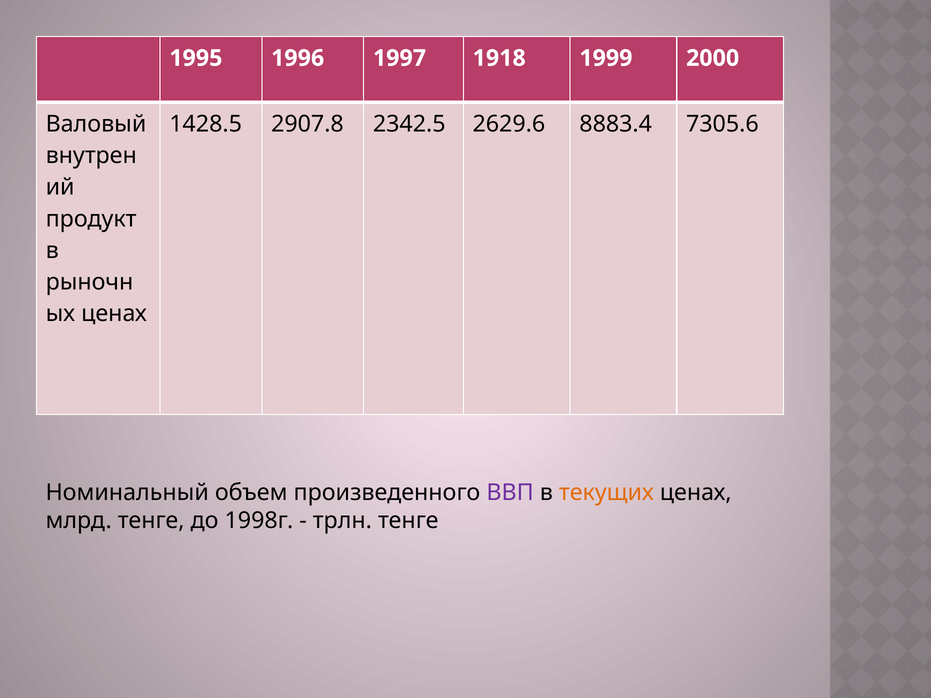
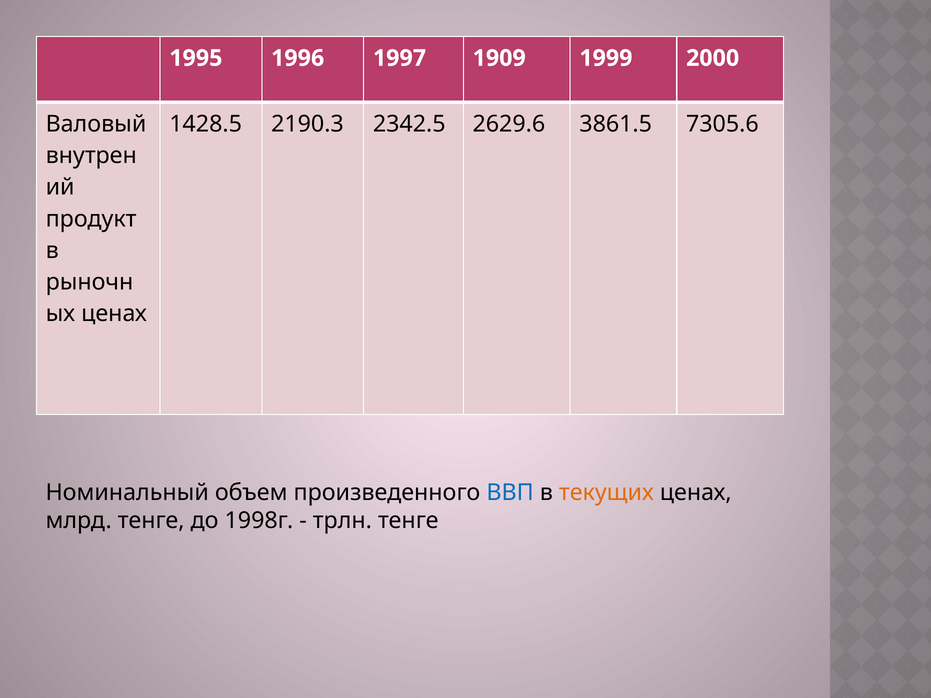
1918: 1918 -> 1909
2907.8: 2907.8 -> 2190.3
8883.4: 8883.4 -> 3861.5
ВВП colour: purple -> blue
